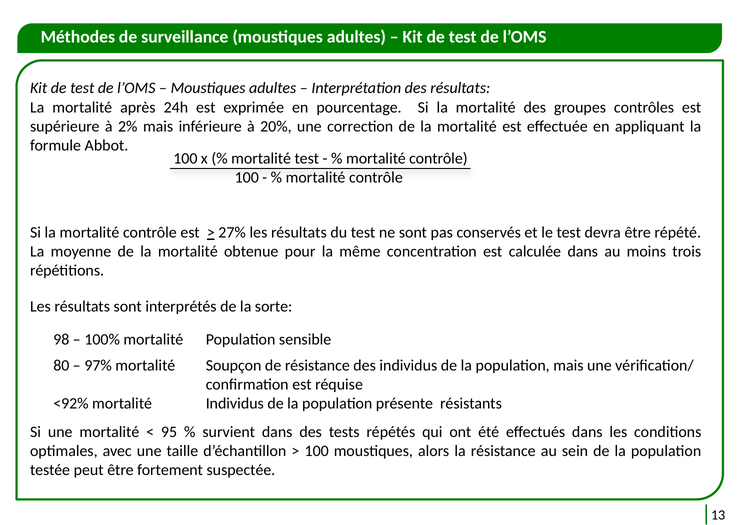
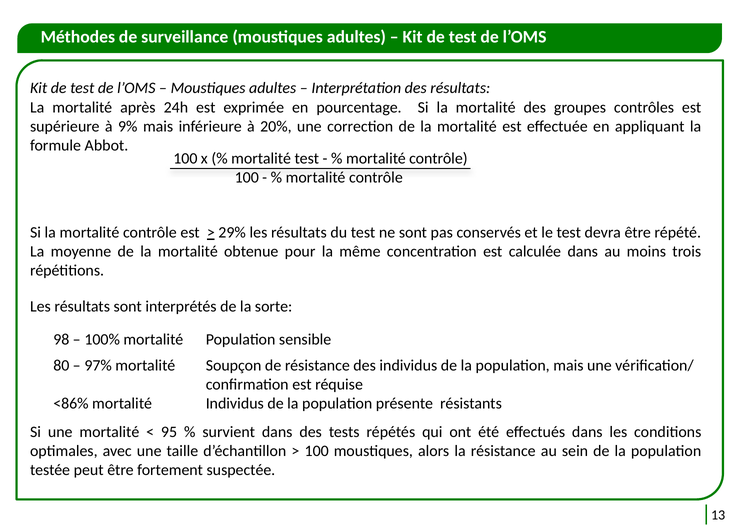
2%: 2% -> 9%
27%: 27% -> 29%
<92%: <92% -> <86%
